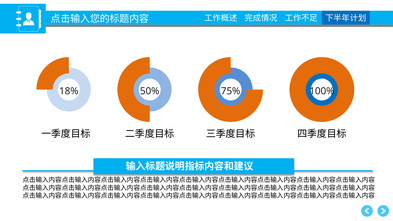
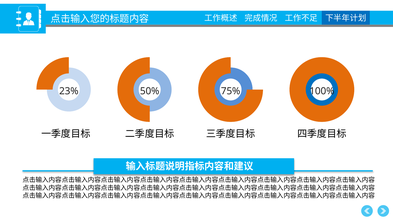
18%: 18% -> 23%
